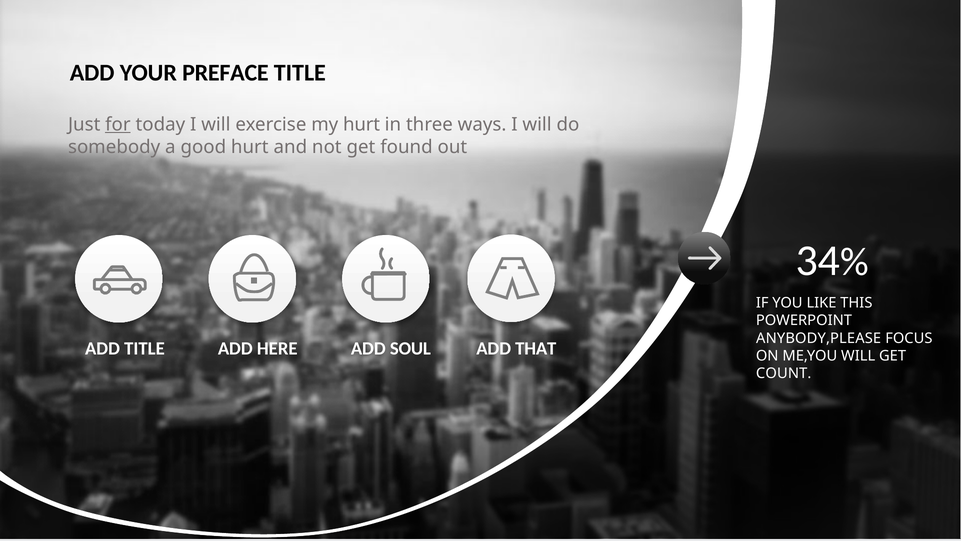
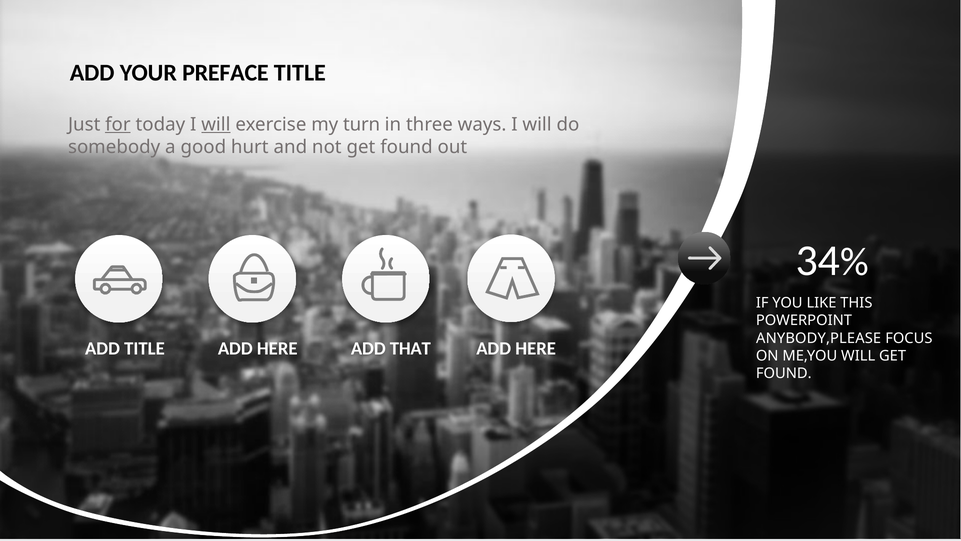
will at (216, 124) underline: none -> present
my hurt: hurt -> turn
SOUL: SOUL -> THAT
THAT at (536, 348): THAT -> HERE
COUNT at (784, 373): COUNT -> FOUND
